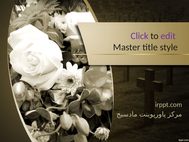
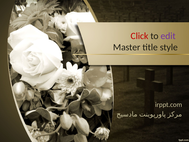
Click colour: purple -> red
